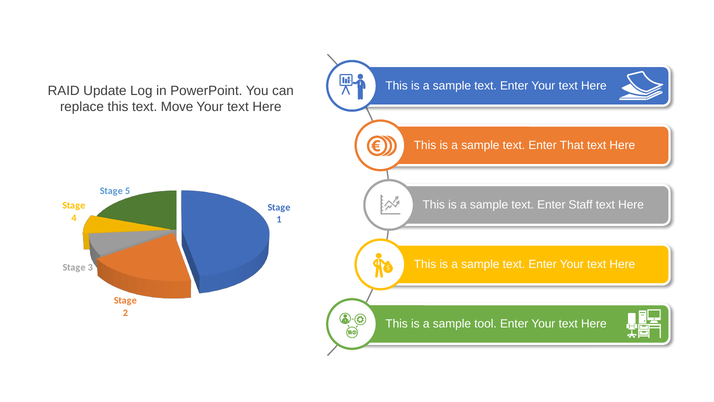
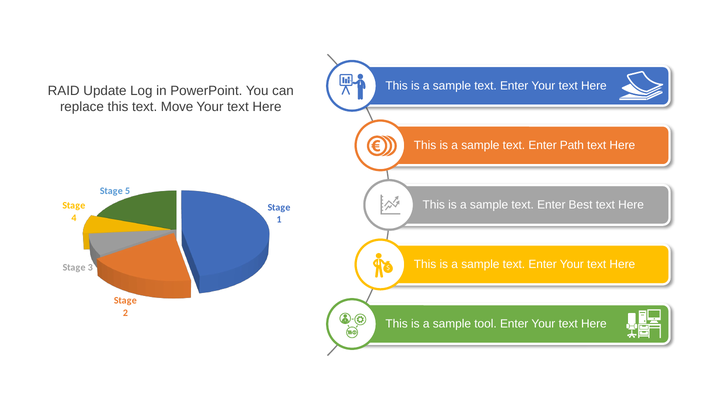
That: That -> Path
Staff: Staff -> Best
